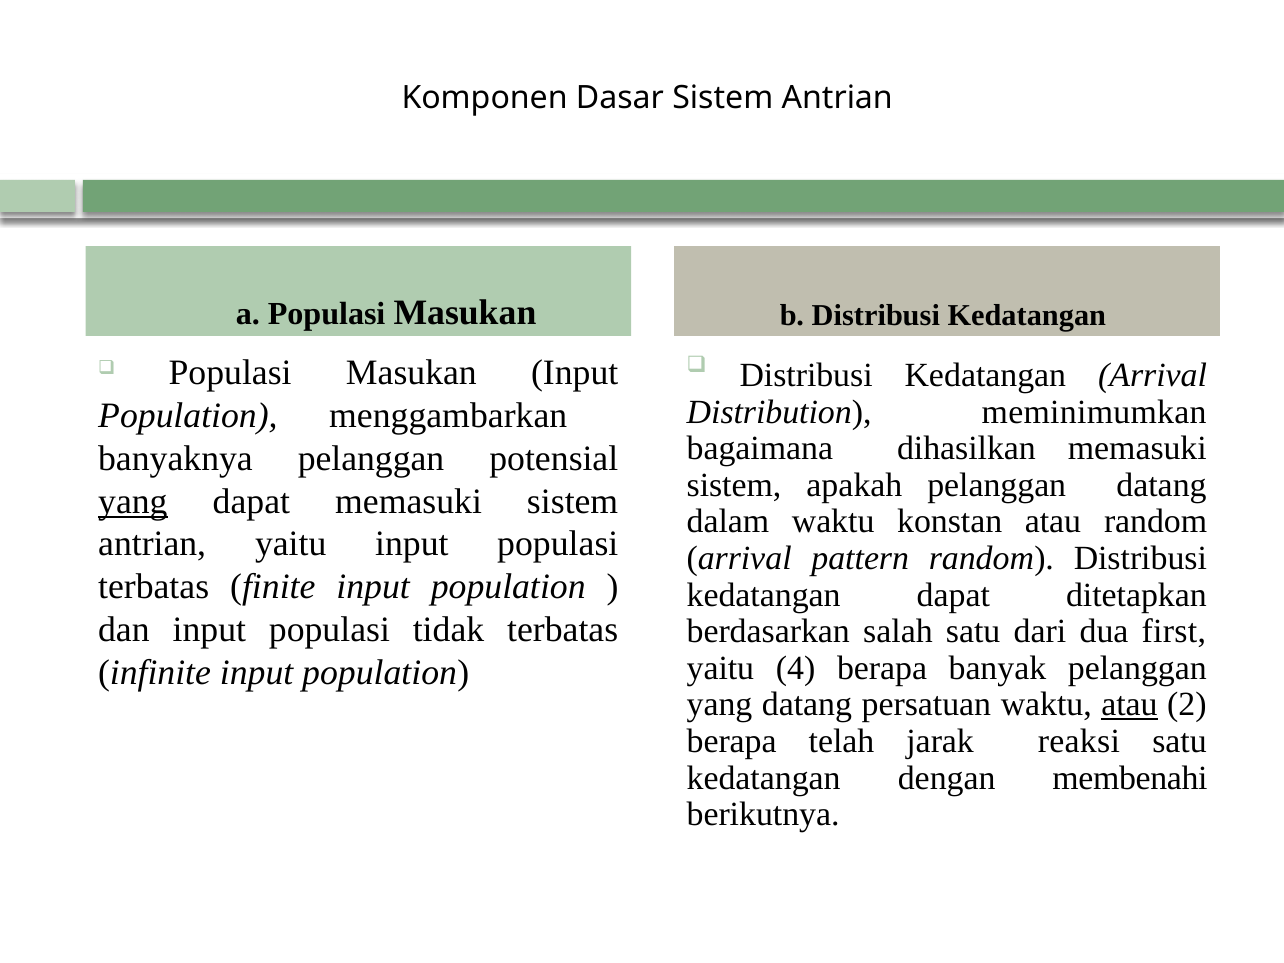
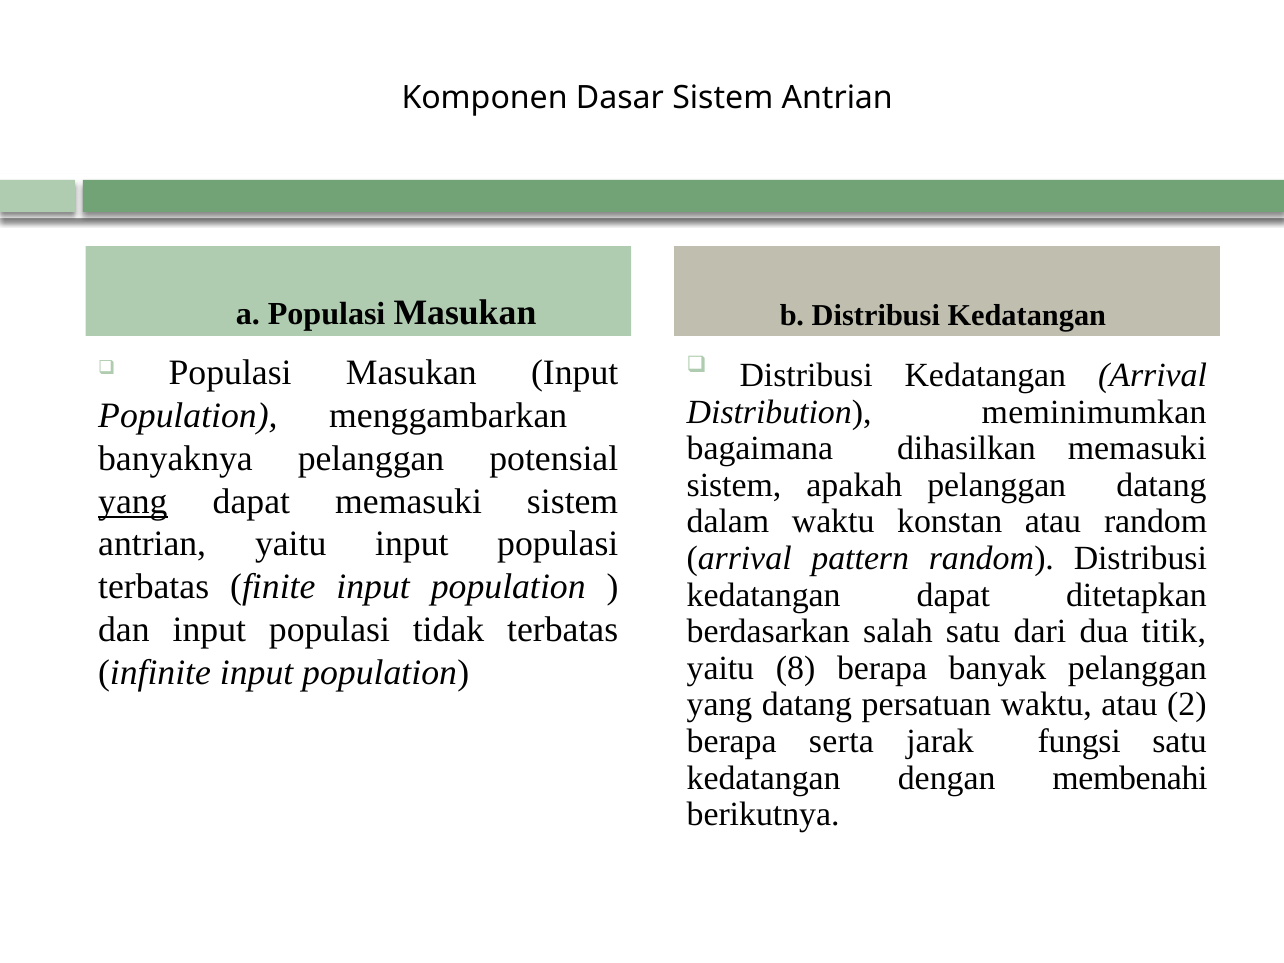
first: first -> titik
4: 4 -> 8
atau at (1129, 705) underline: present -> none
telah: telah -> serta
reaksi: reaksi -> fungsi
